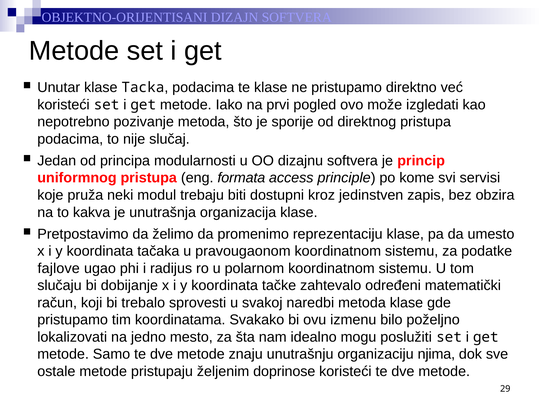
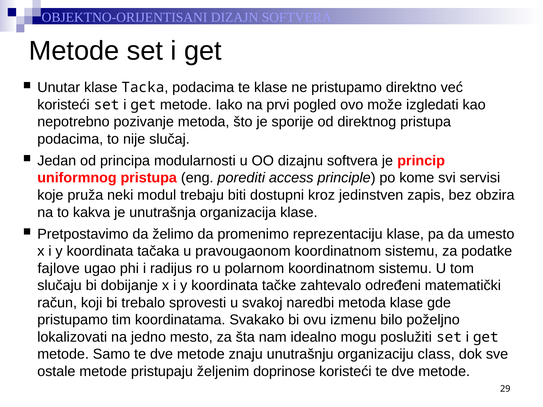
formata: formata -> porediti
njima: njima -> class
